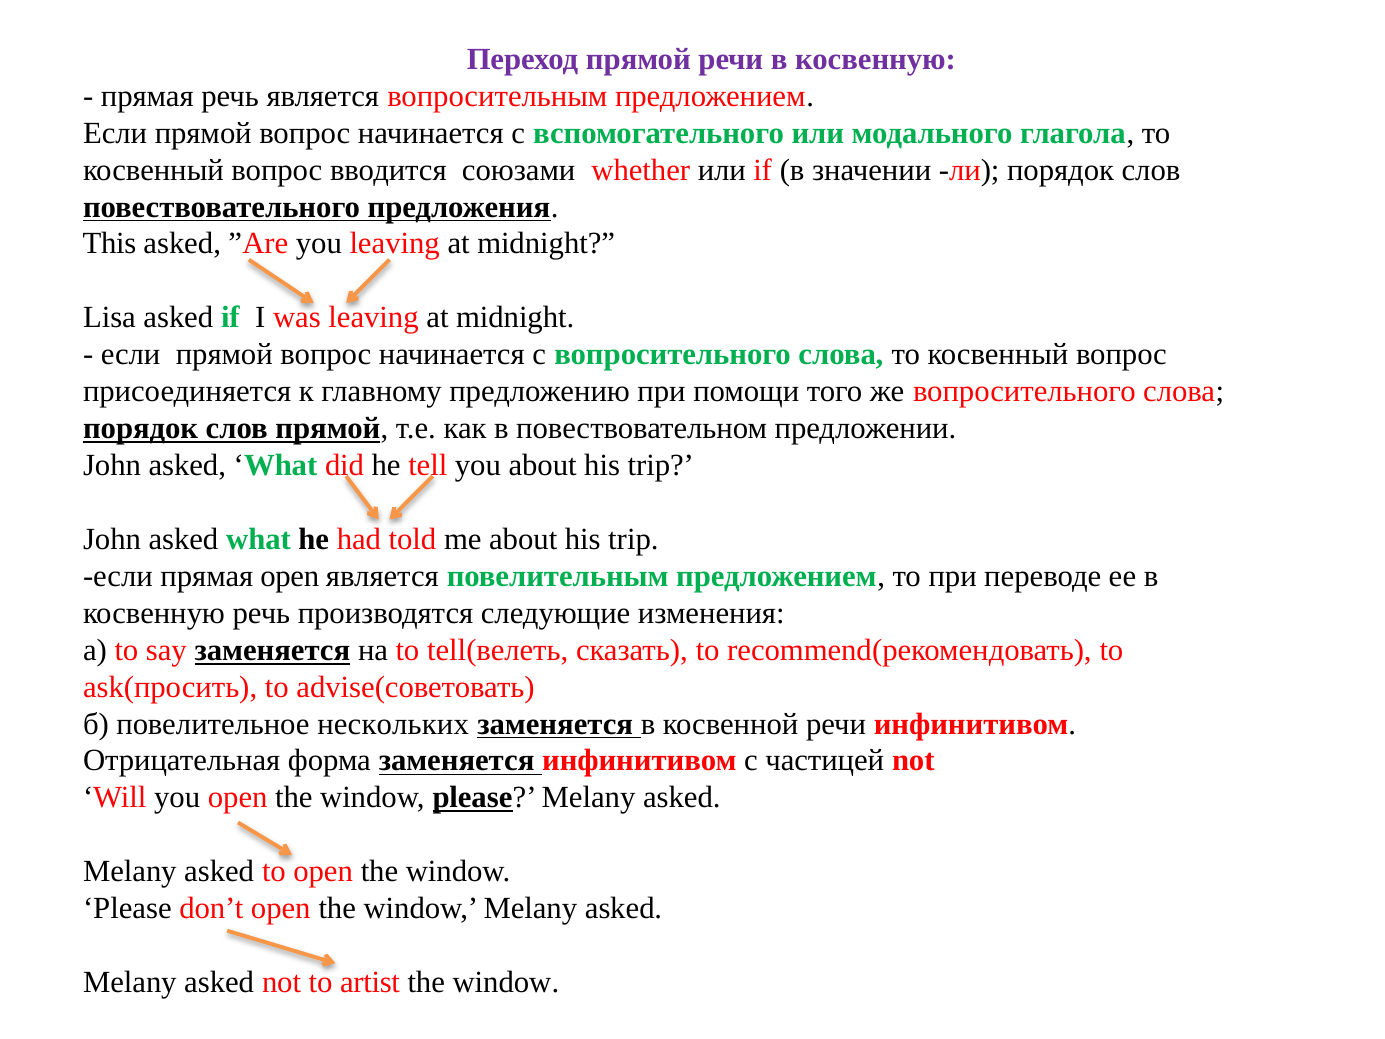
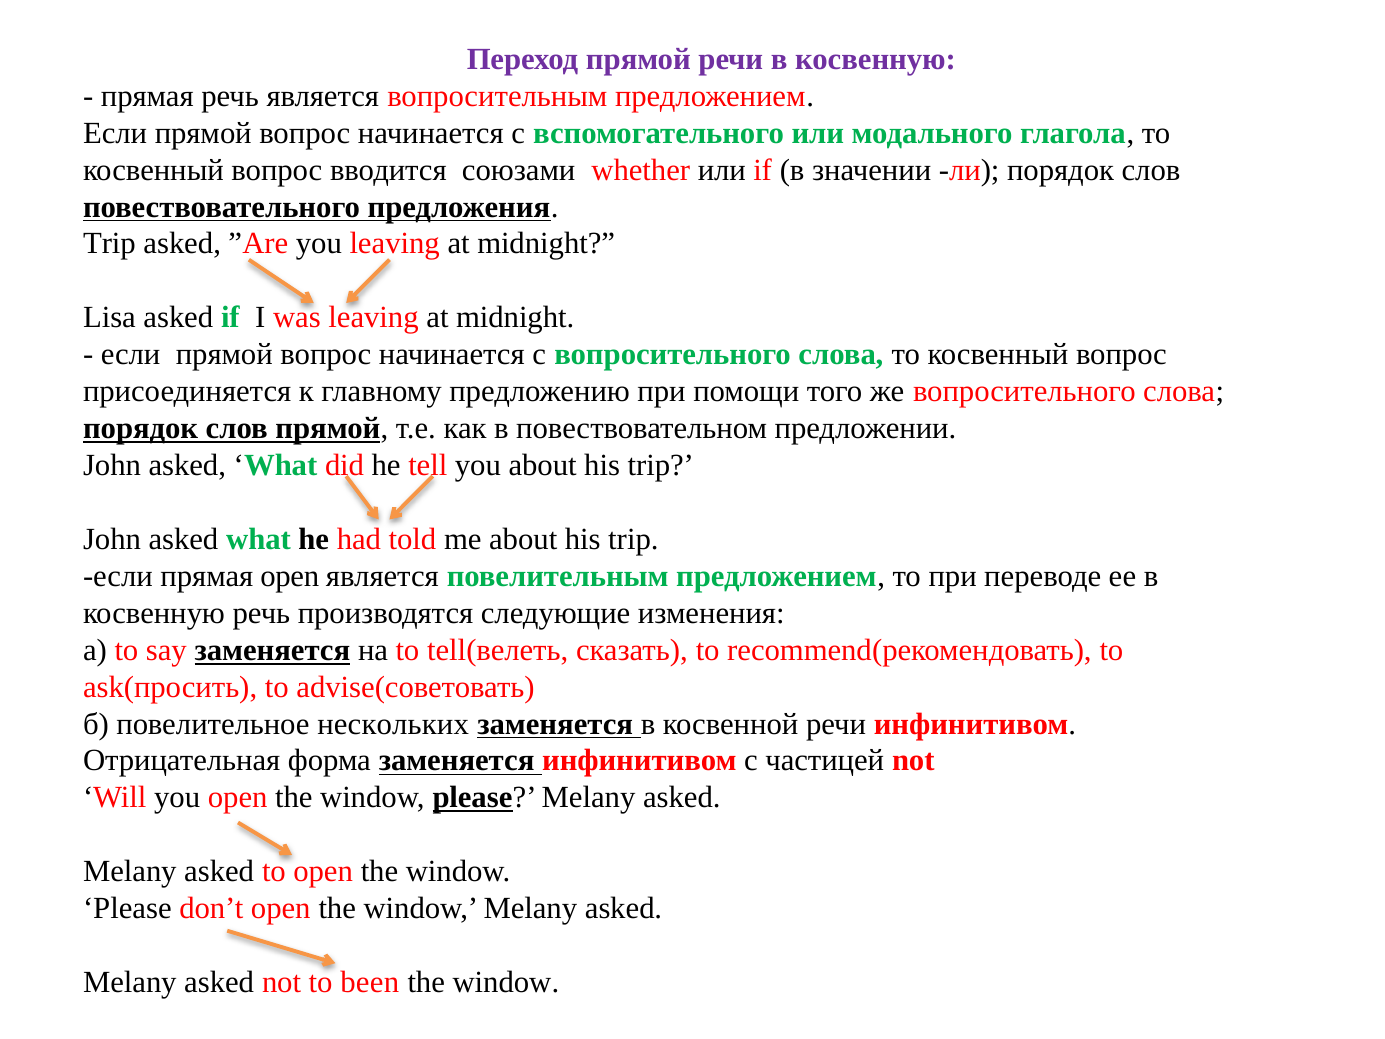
This at (110, 244): This -> Trip
artist: artist -> been
